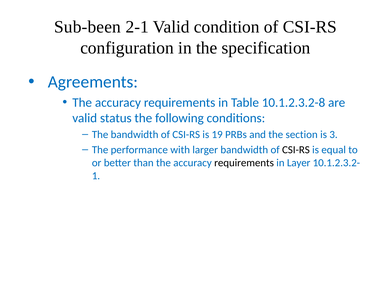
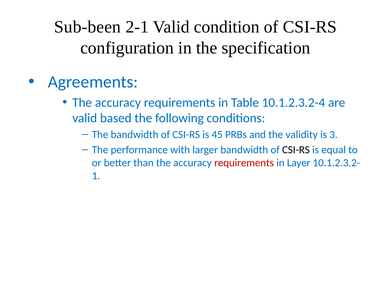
10.1.2.3.2-8: 10.1.2.3.2-8 -> 10.1.2.3.2-4
status: status -> based
19: 19 -> 45
section: section -> validity
requirements at (244, 163) colour: black -> red
